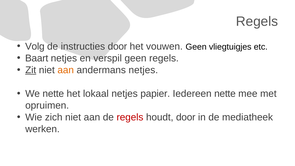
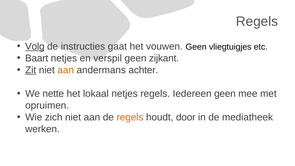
Volg underline: none -> present
instructies door: door -> gaat
geen regels: regels -> zijkant
andermans netjes: netjes -> achter
netjes papier: papier -> regels
Iedereen nette: nette -> geen
regels at (130, 117) colour: red -> orange
